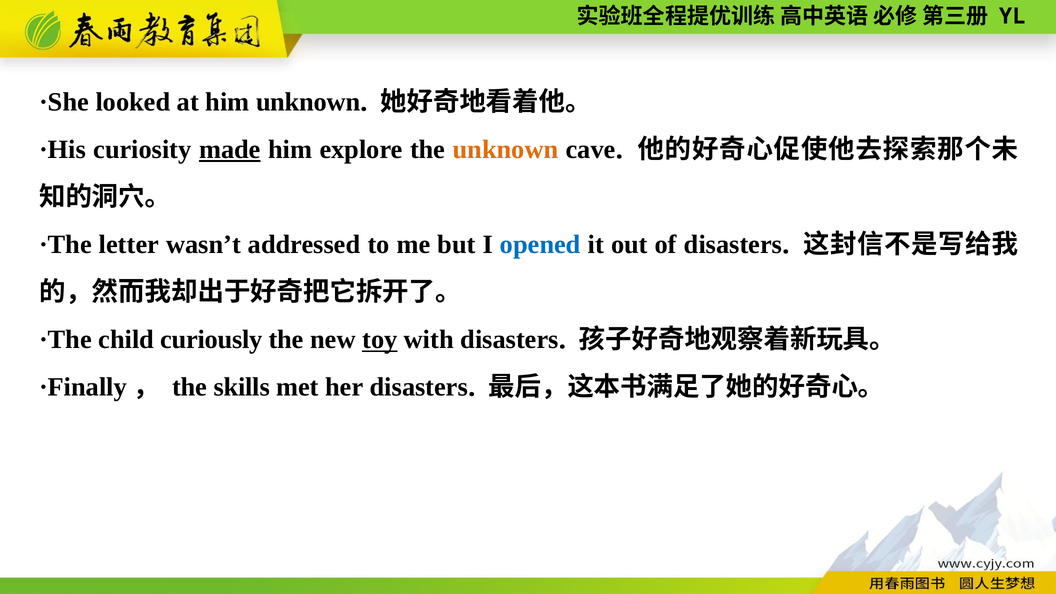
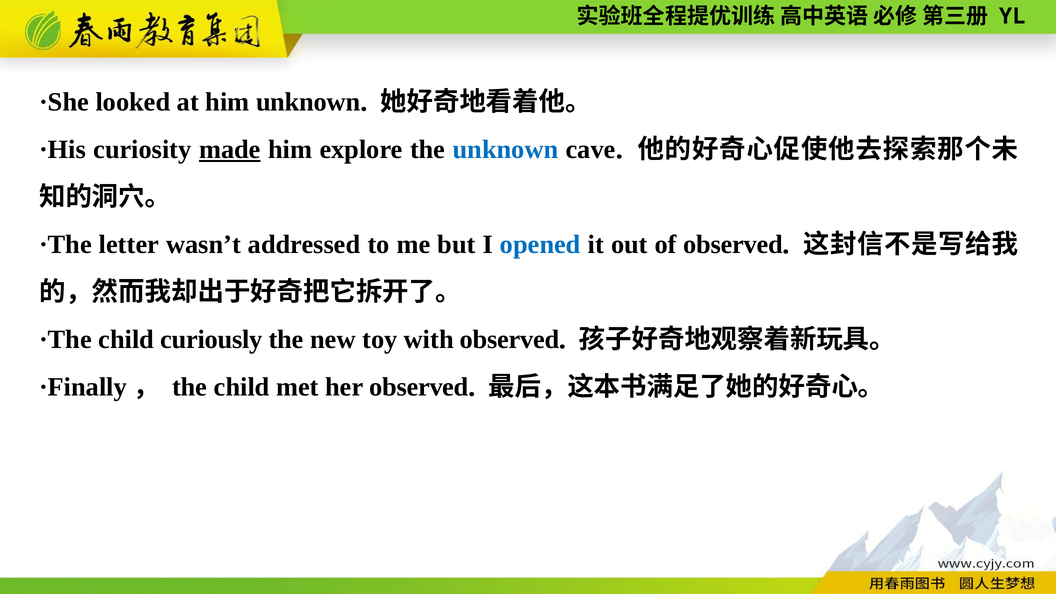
unknown at (506, 150) colour: orange -> blue
of disasters: disasters -> observed
toy underline: present -> none
with disasters: disasters -> observed
the skills: skills -> child
her disasters: disasters -> observed
